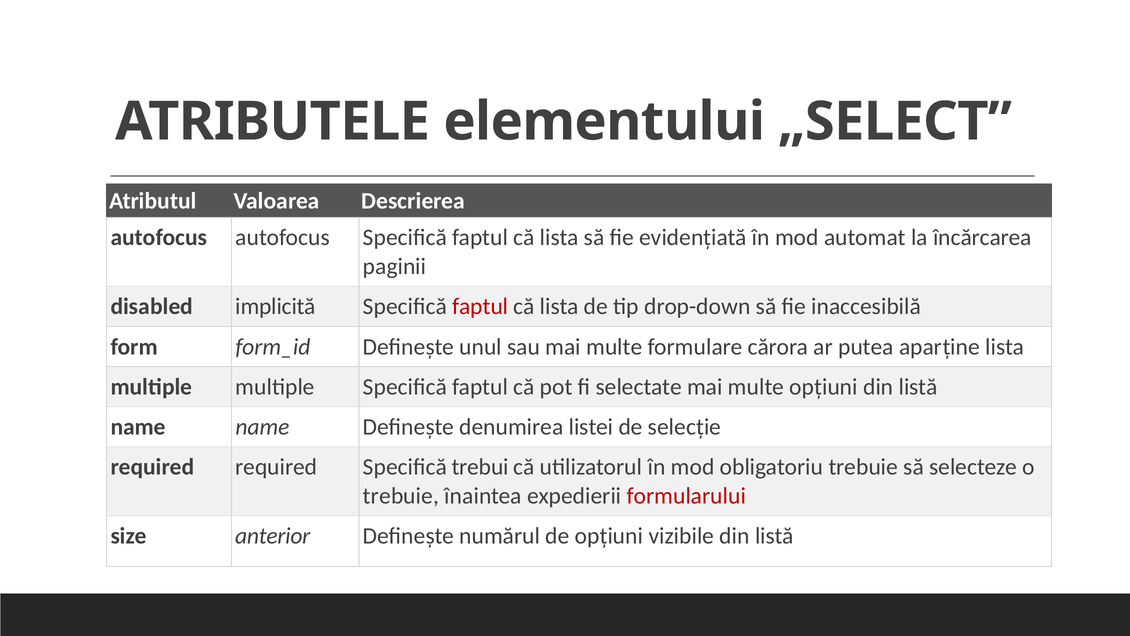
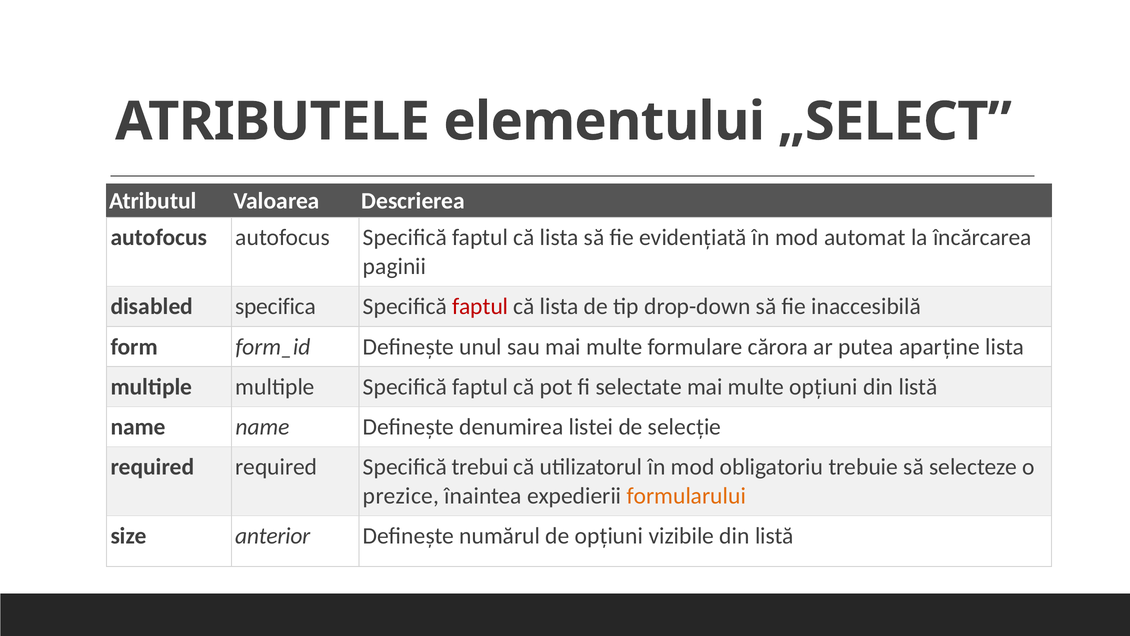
implicită: implicită -> specifica
trebuie at (401, 496): trebuie -> prezice
formularului colour: red -> orange
